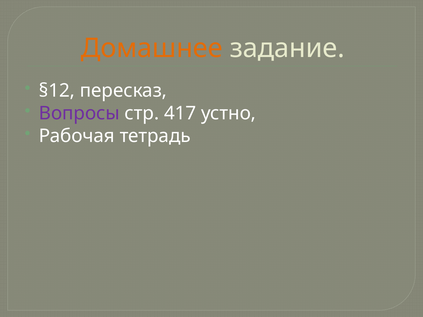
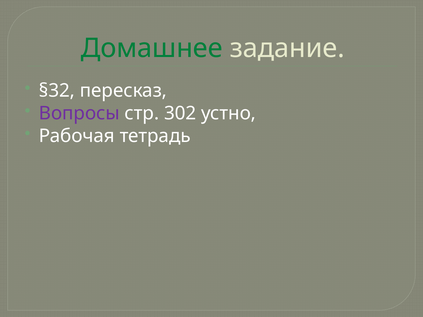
Домашнее colour: orange -> green
§12: §12 -> §32
417: 417 -> 302
